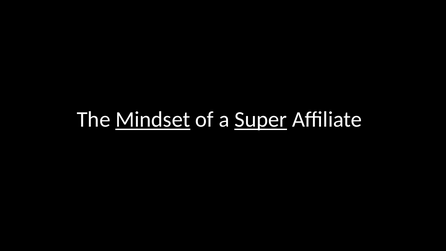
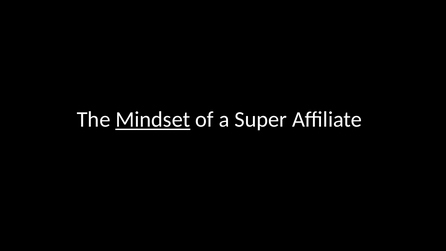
Super underline: present -> none
